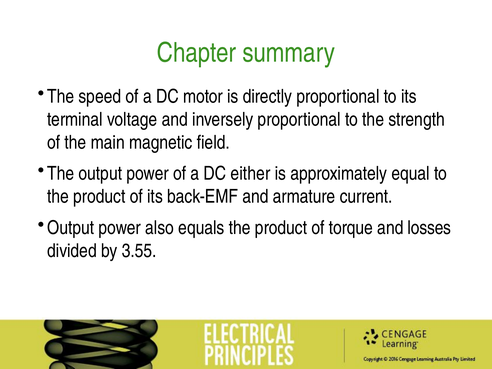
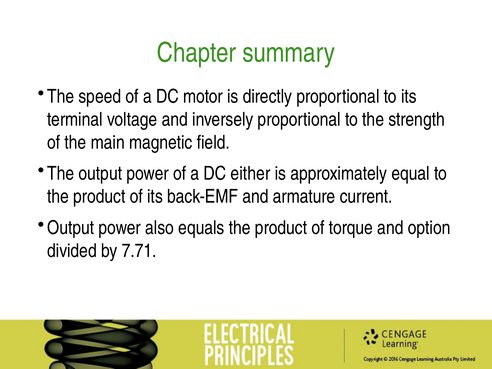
losses: losses -> option
3.55: 3.55 -> 7.71
